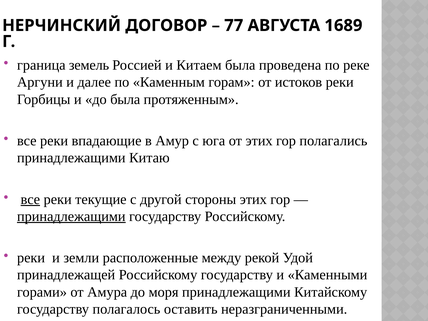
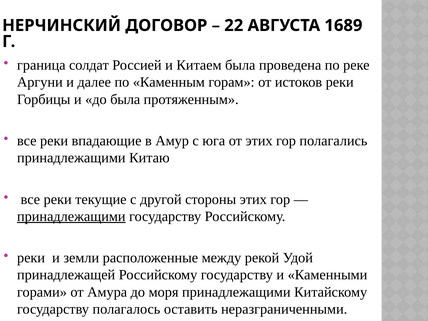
77: 77 -> 22
земель: земель -> солдат
все at (30, 199) underline: present -> none
